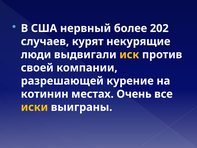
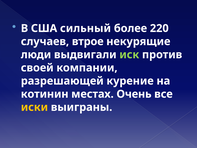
нервный: нервный -> сильный
202: 202 -> 220
курят: курят -> втрое
иск colour: yellow -> light green
